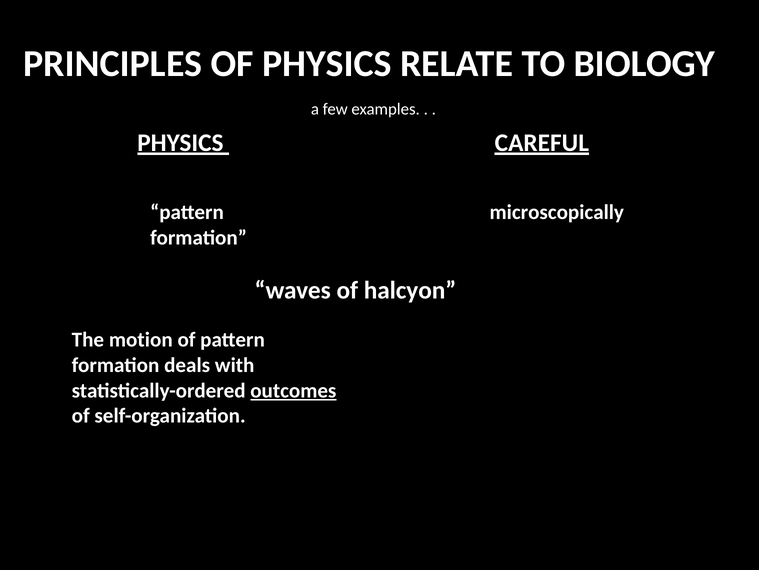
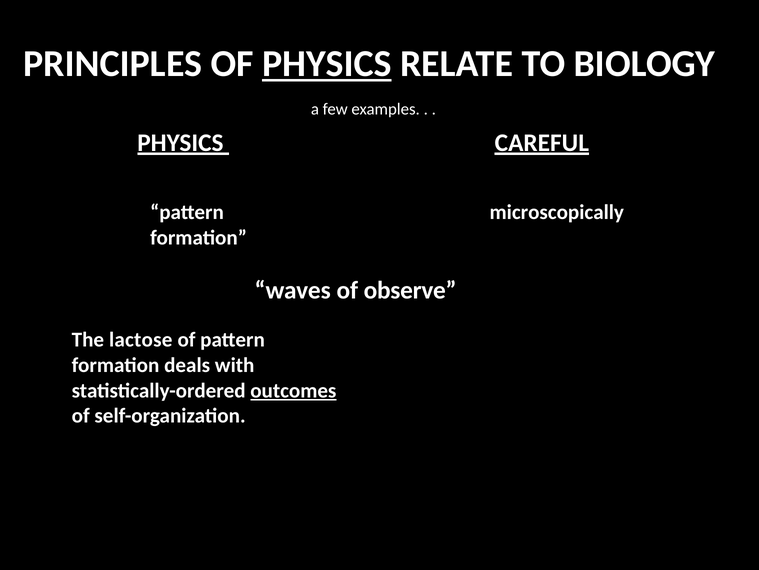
PHYSICS at (327, 64) underline: none -> present
halcyon: halcyon -> observe
motion: motion -> lactose
